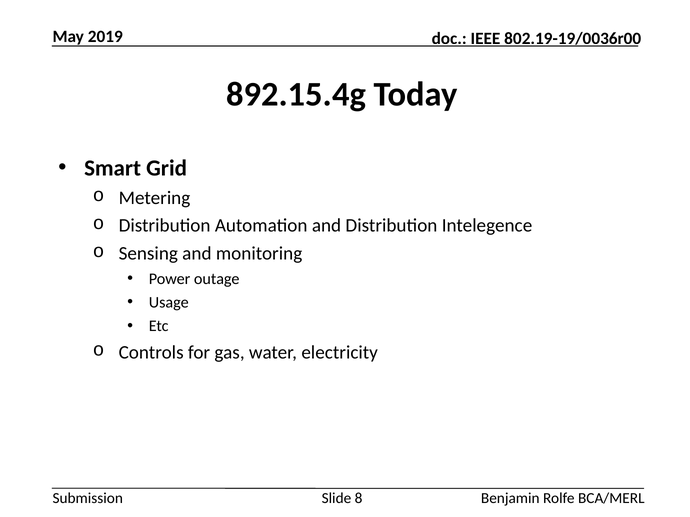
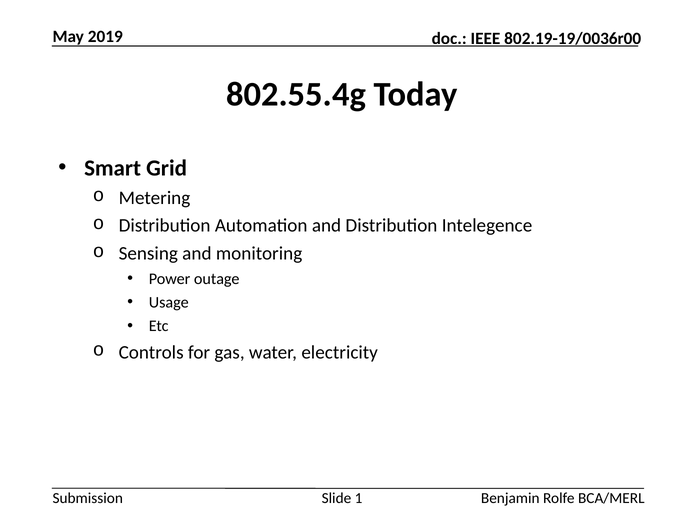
892.15.4g: 892.15.4g -> 802.55.4g
8: 8 -> 1
